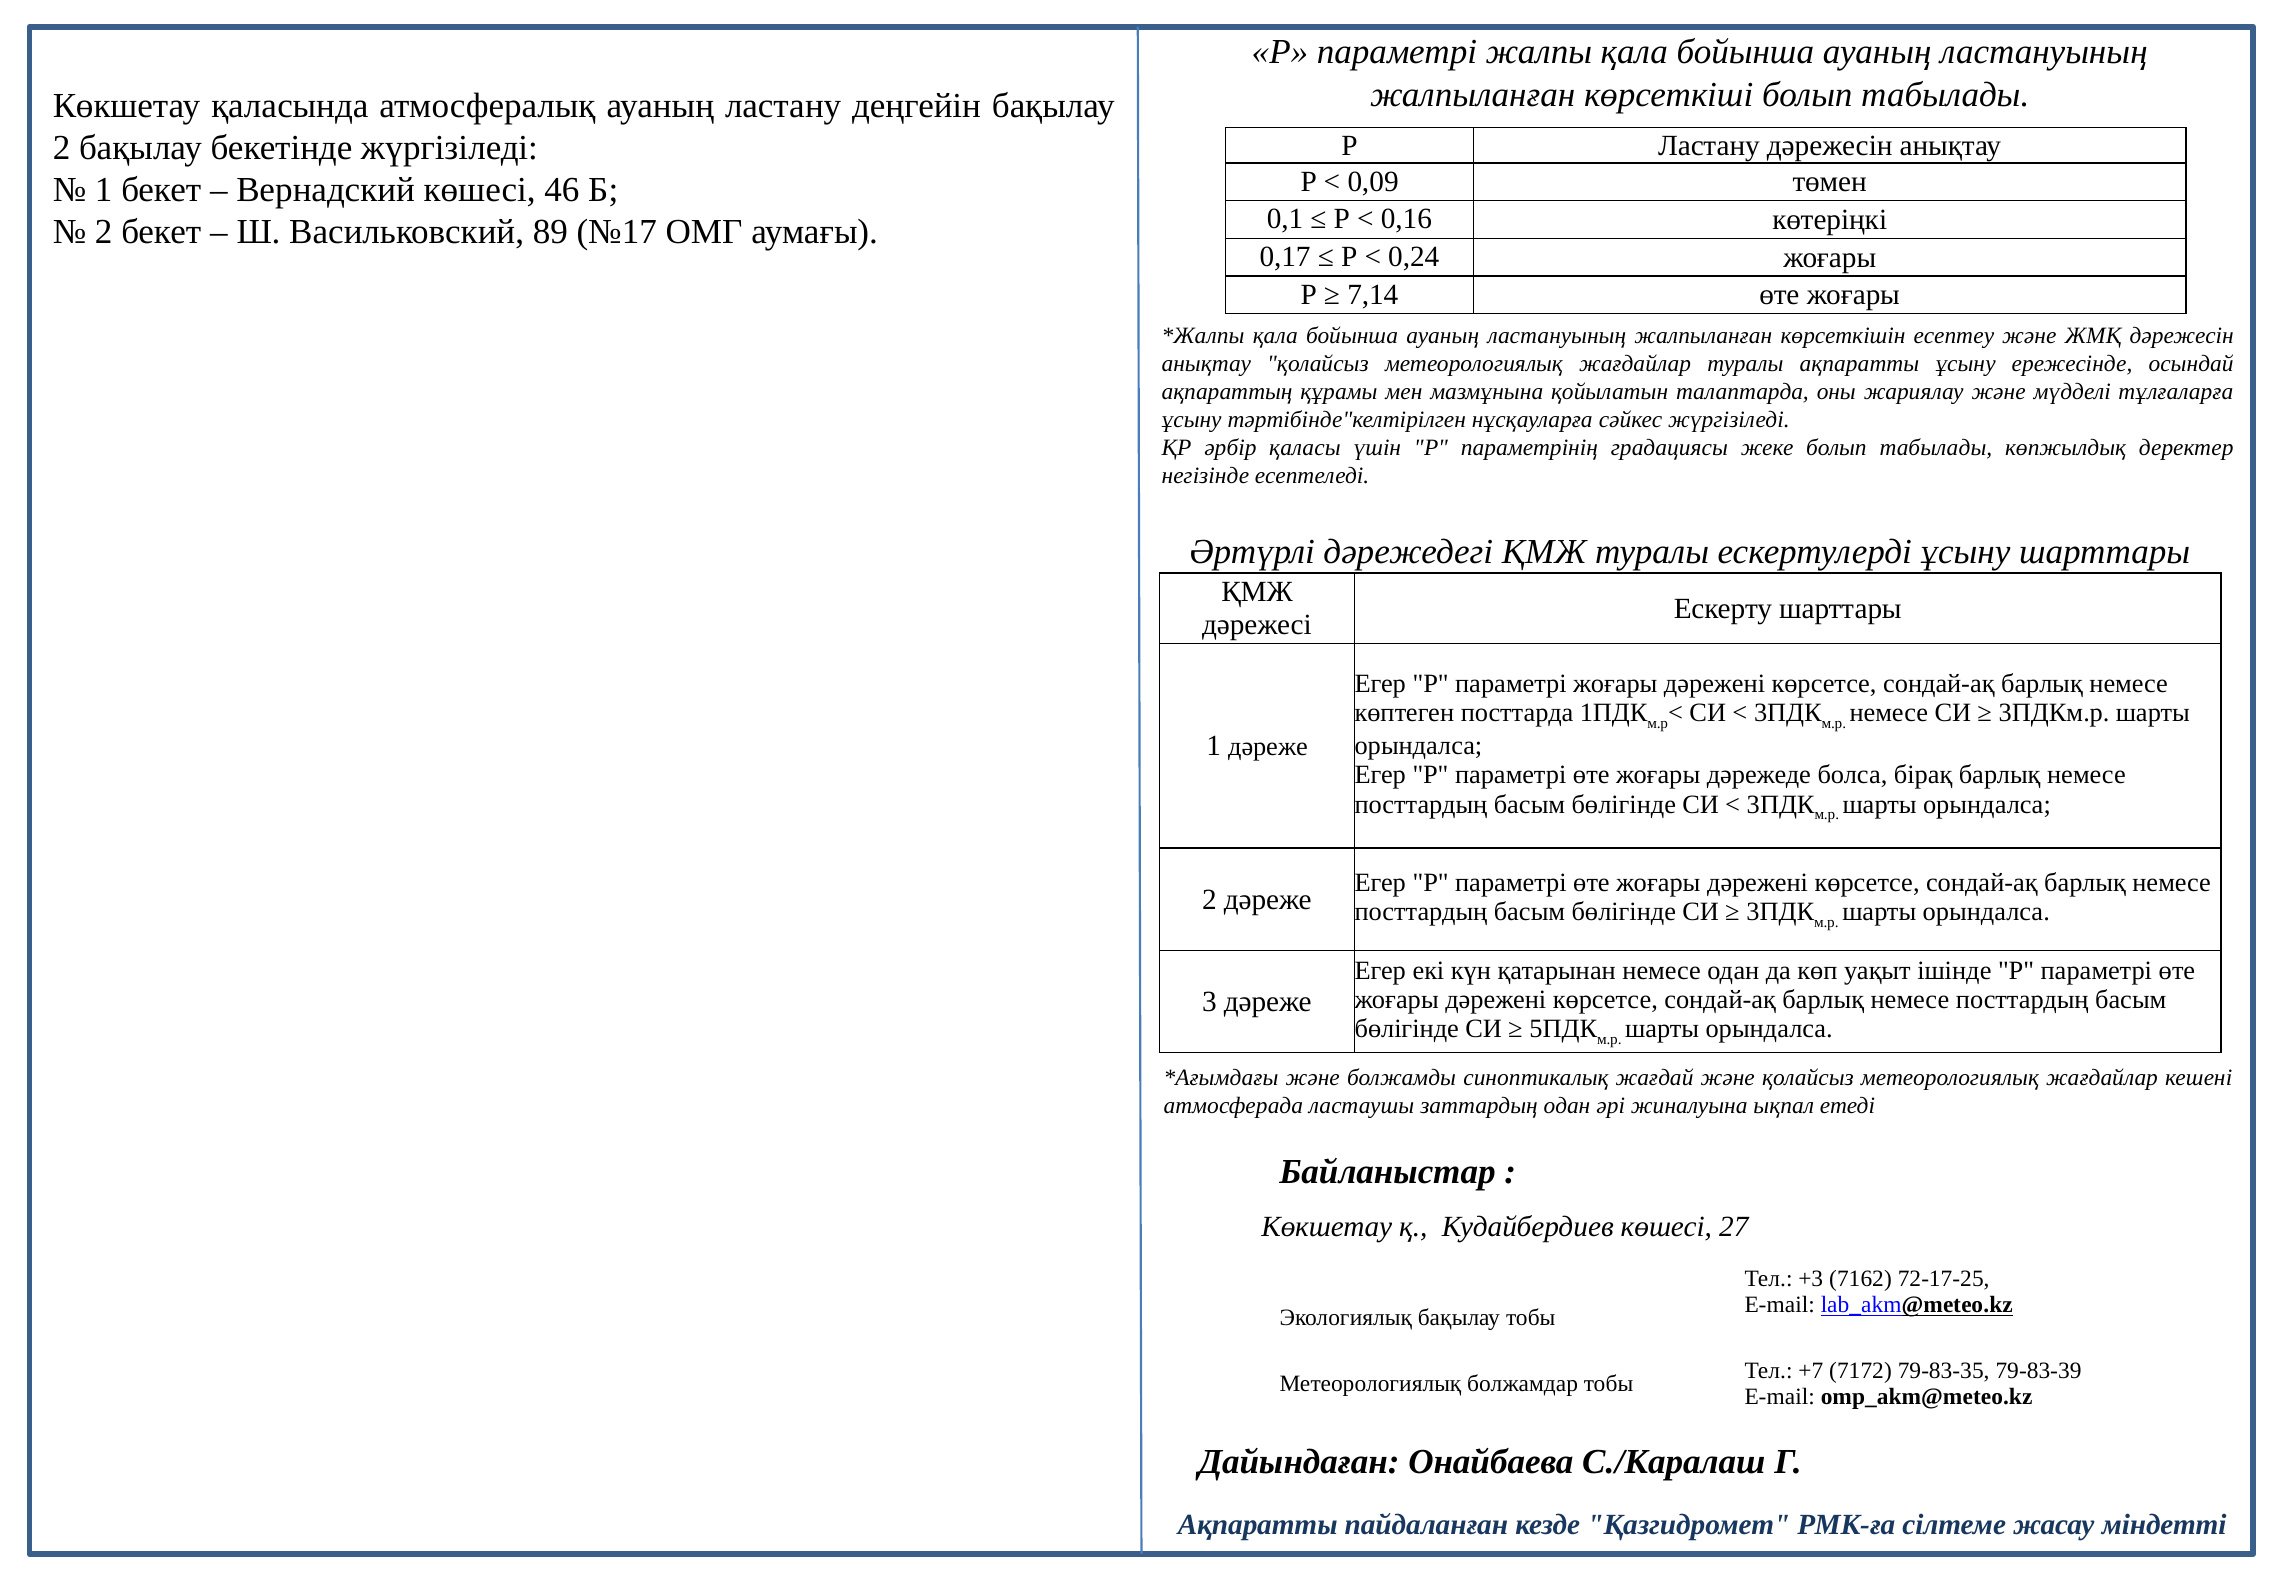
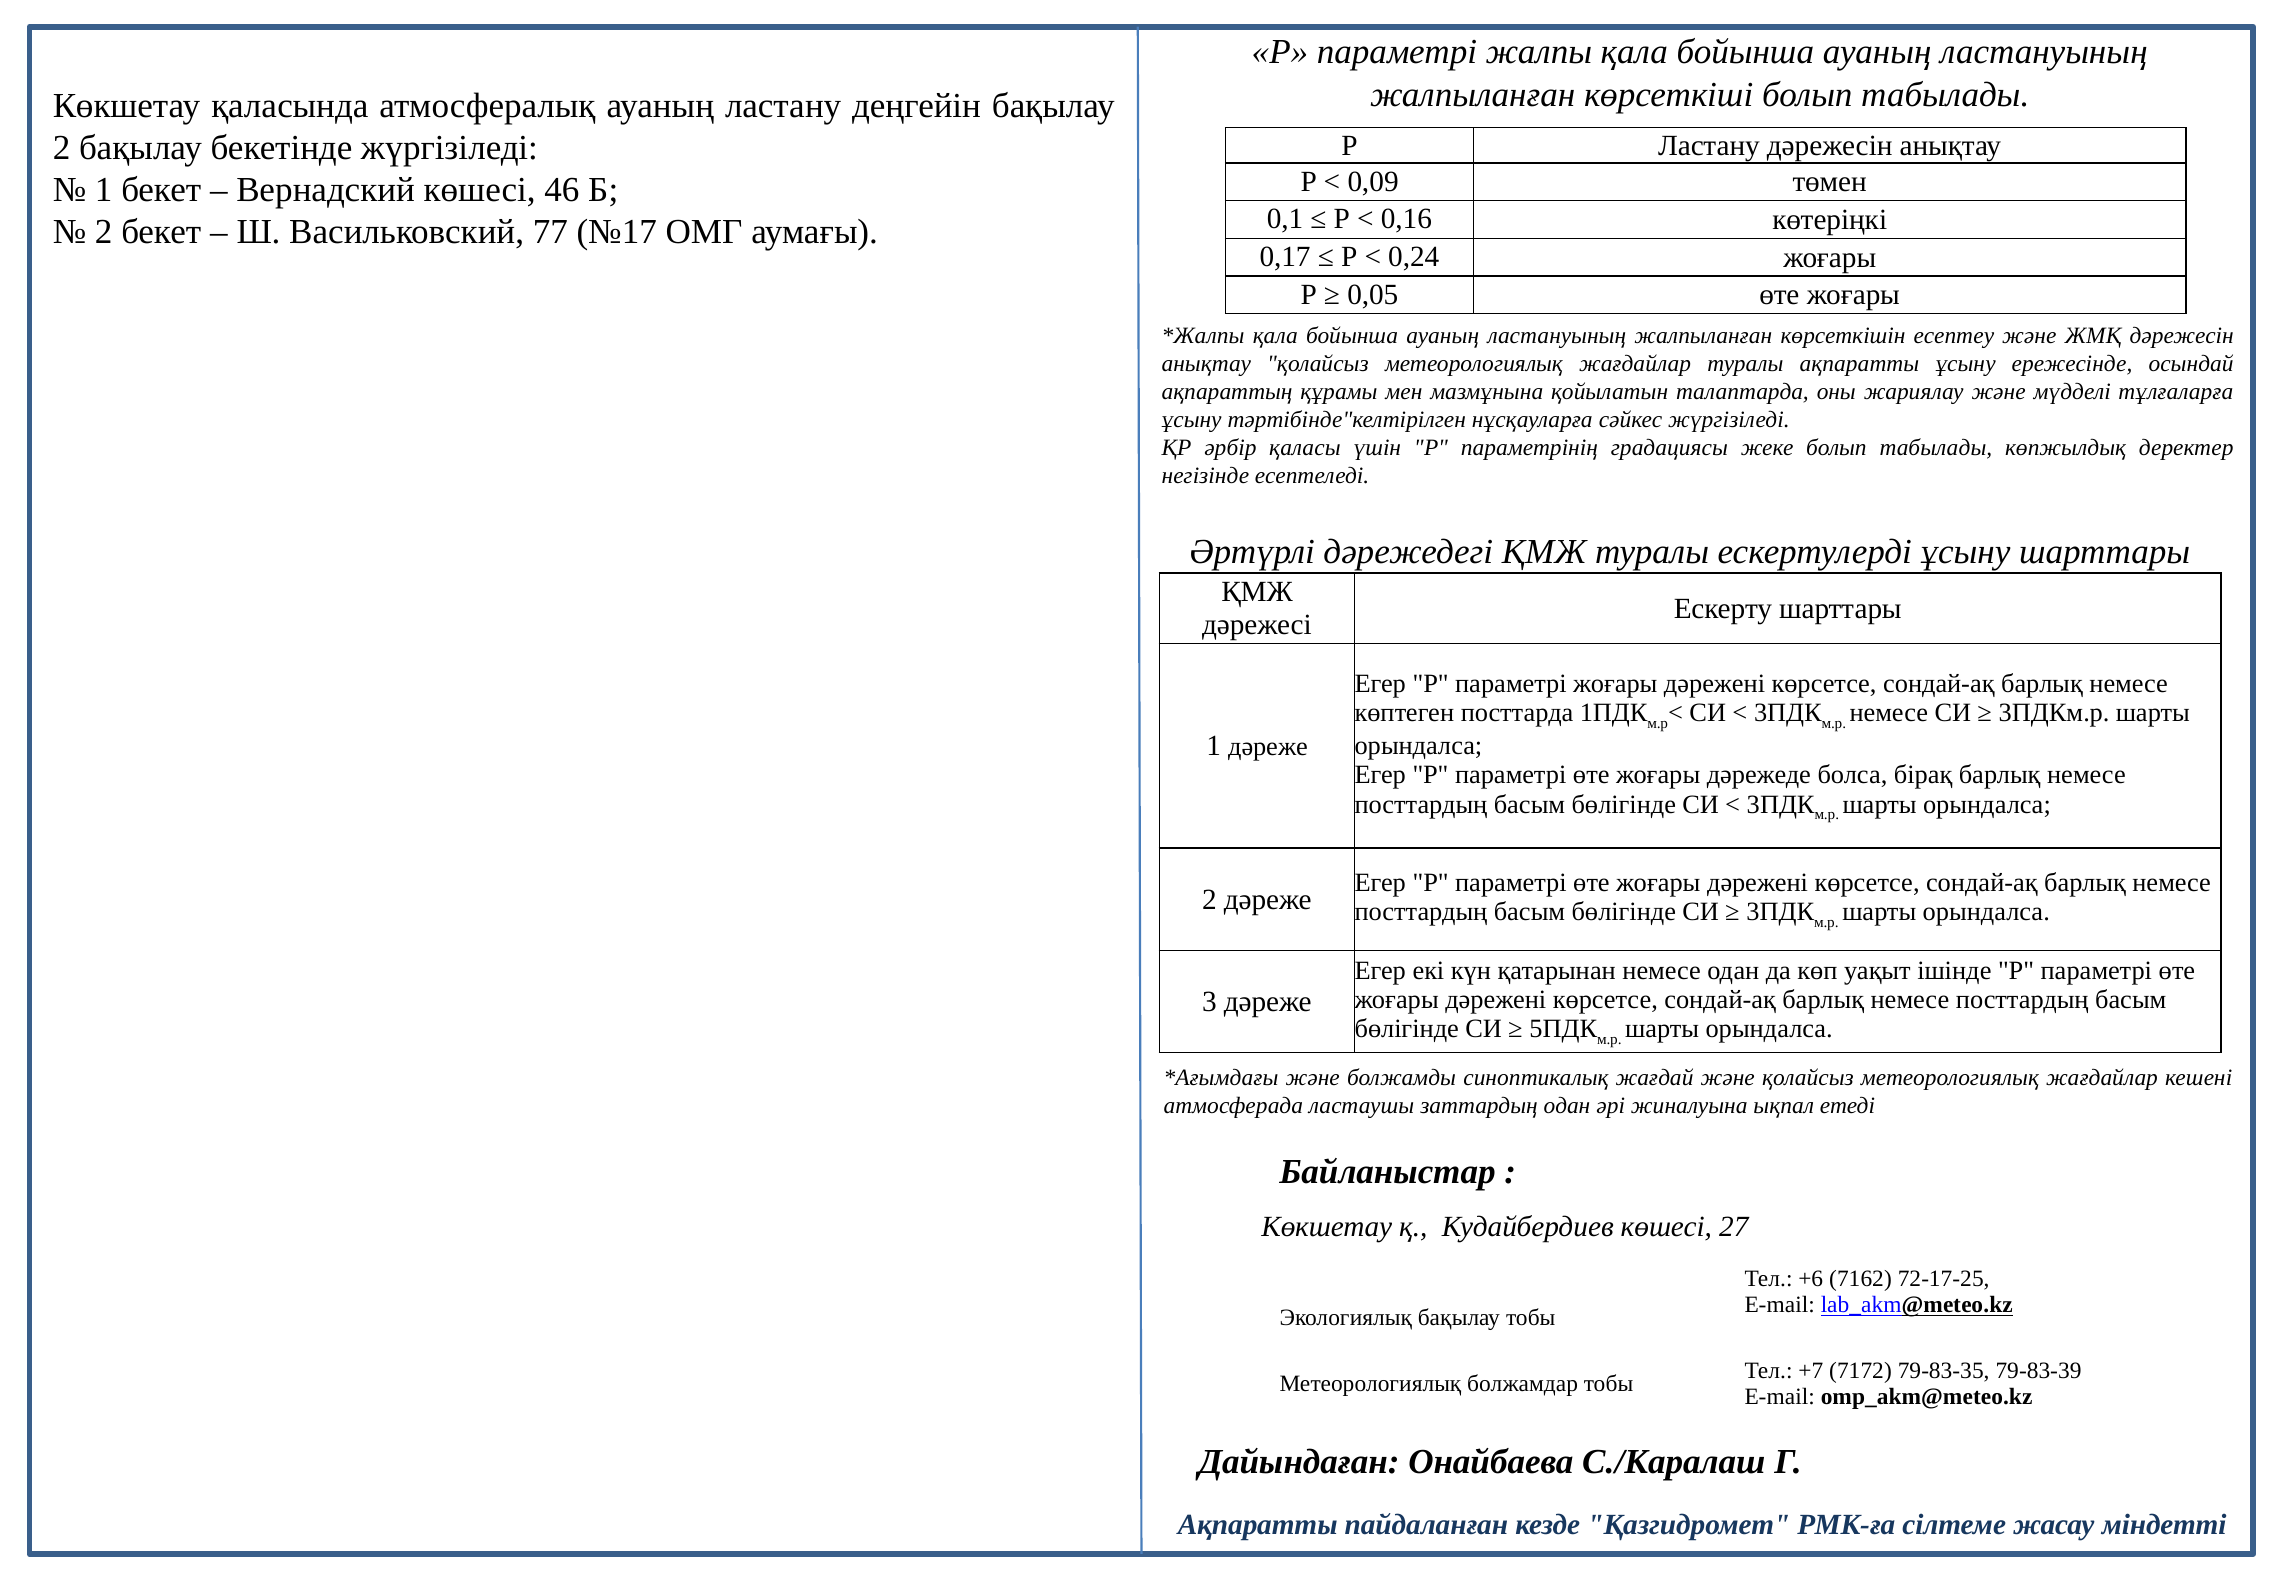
89: 89 -> 77
7,14: 7,14 -> 0,05
+3: +3 -> +6
